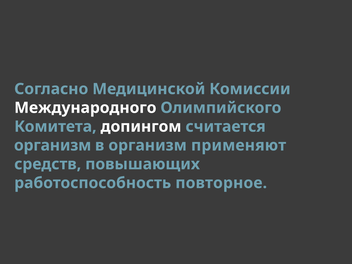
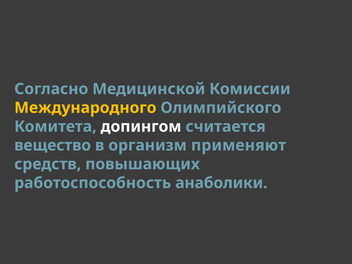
Международного colour: white -> yellow
организм at (53, 145): организм -> вещество
повторное: повторное -> анаболики
